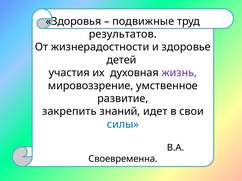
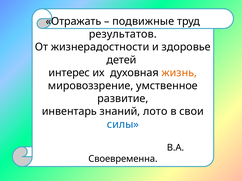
Здоровья: Здоровья -> Отражать
участия: участия -> интерес
жизнь colour: purple -> orange
закрепить: закрепить -> инвентарь
идет: идет -> лото
